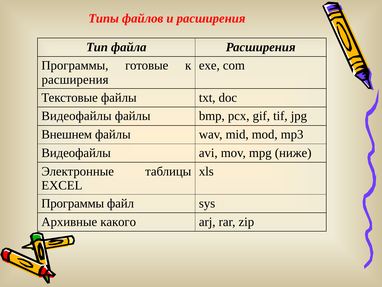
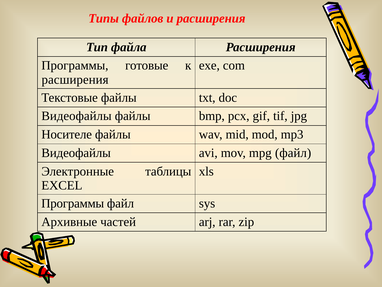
Внешнем: Внешнем -> Носителе
mpg ниже: ниже -> файл
какого: какого -> частей
